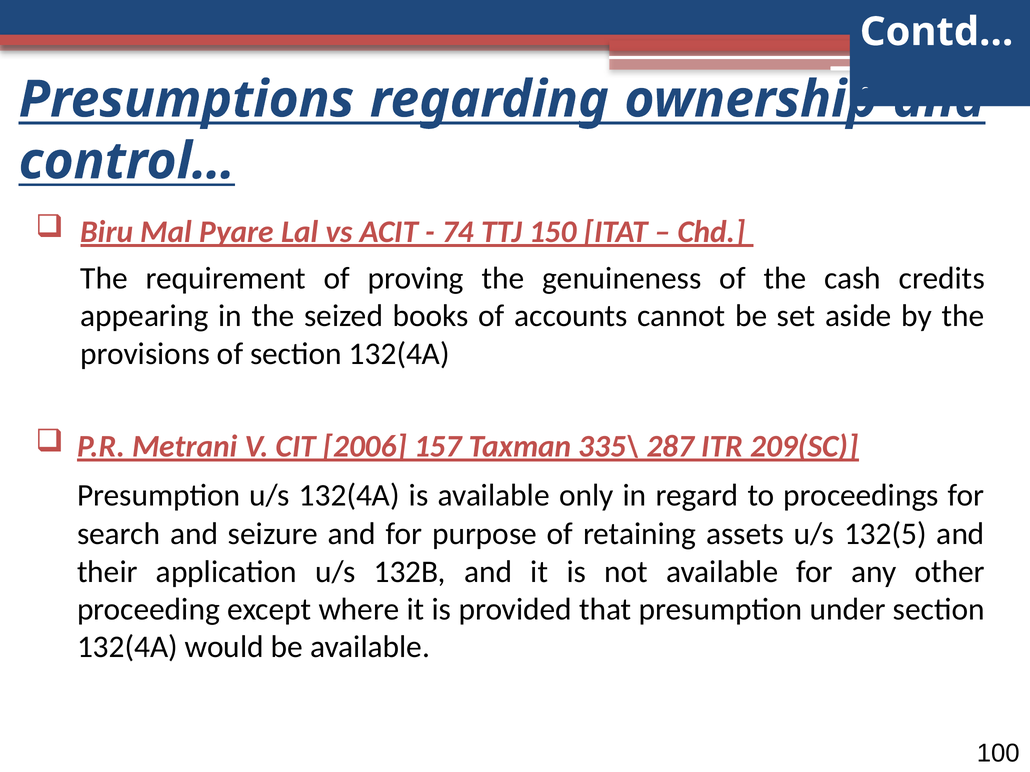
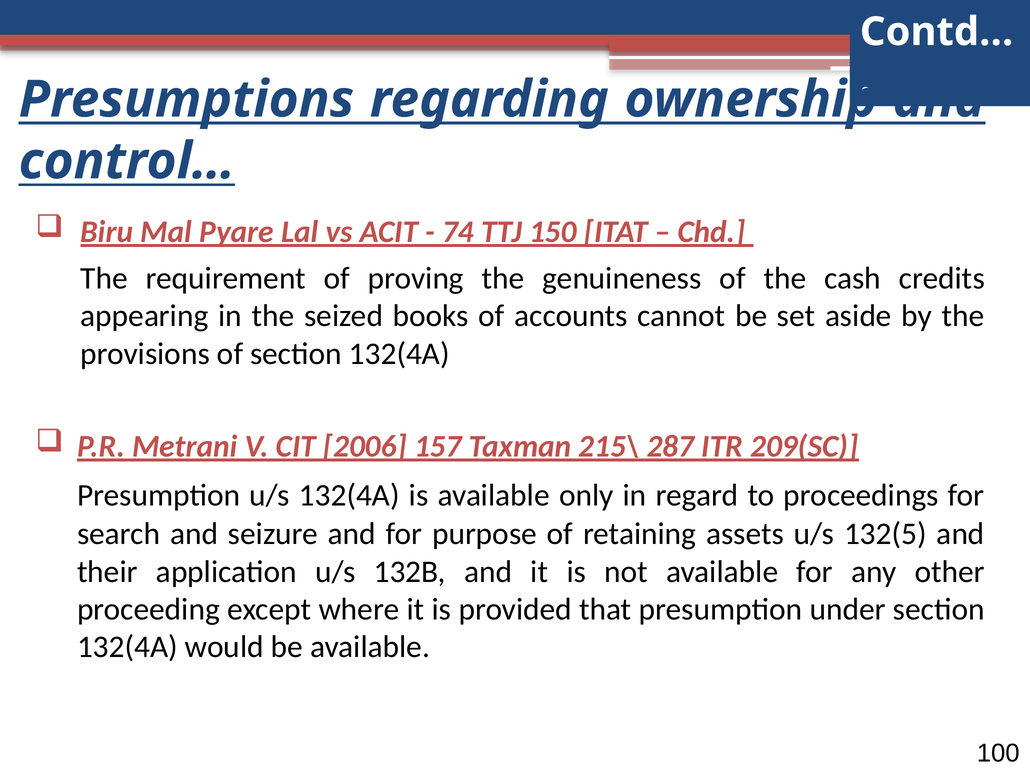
335\: 335\ -> 215\
